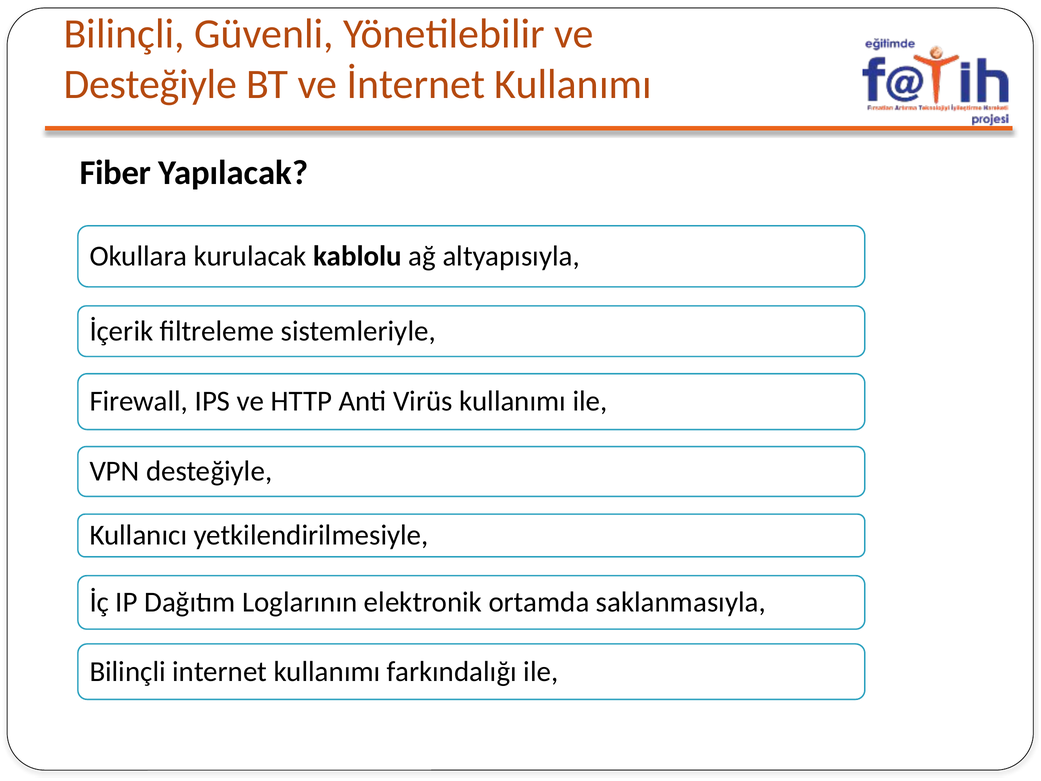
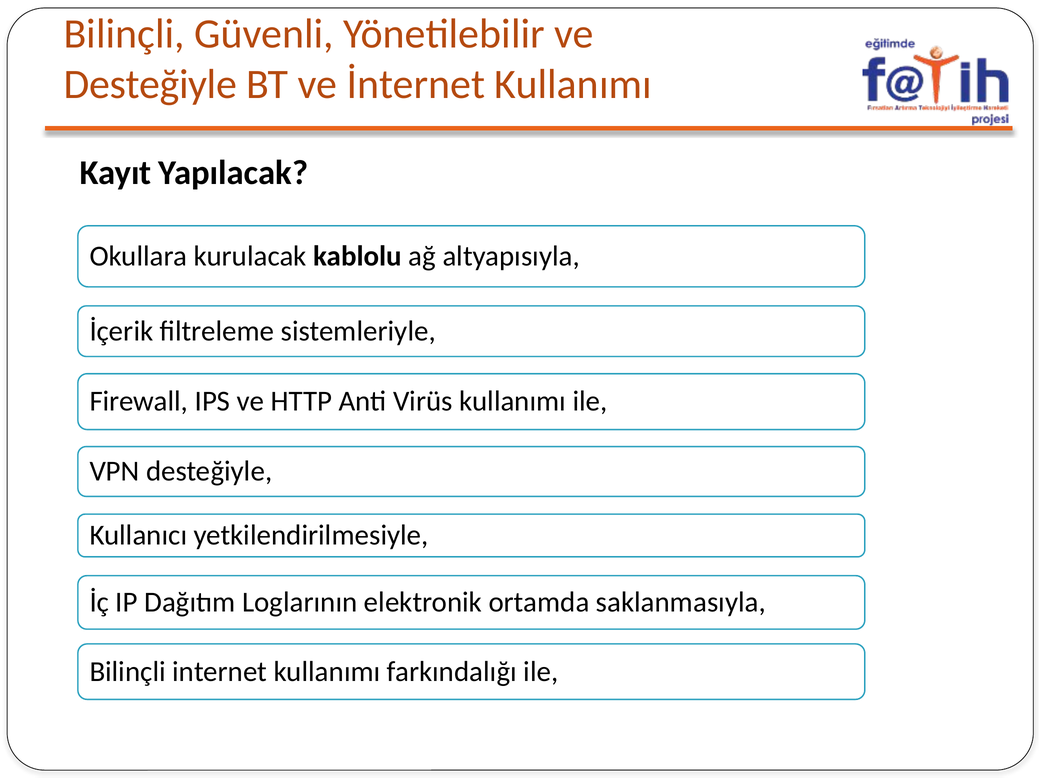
Fiber: Fiber -> Kayıt
